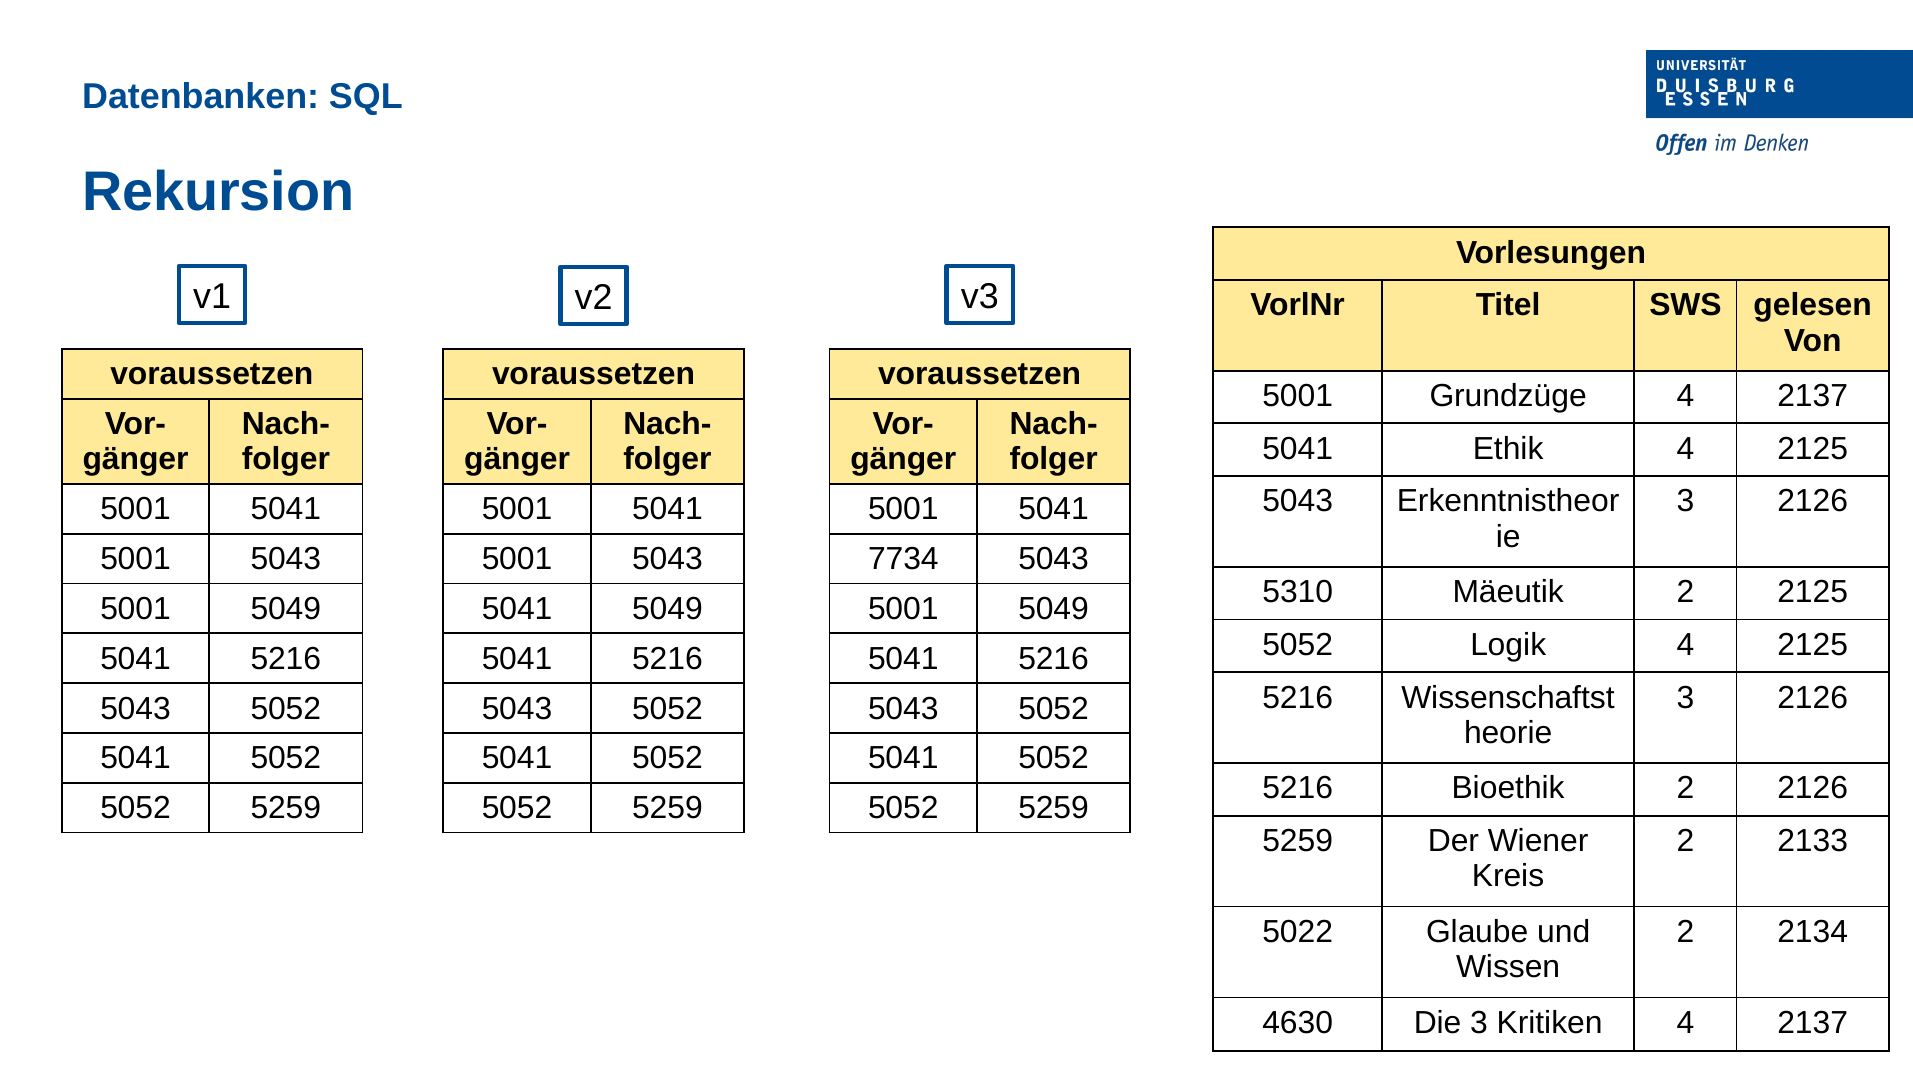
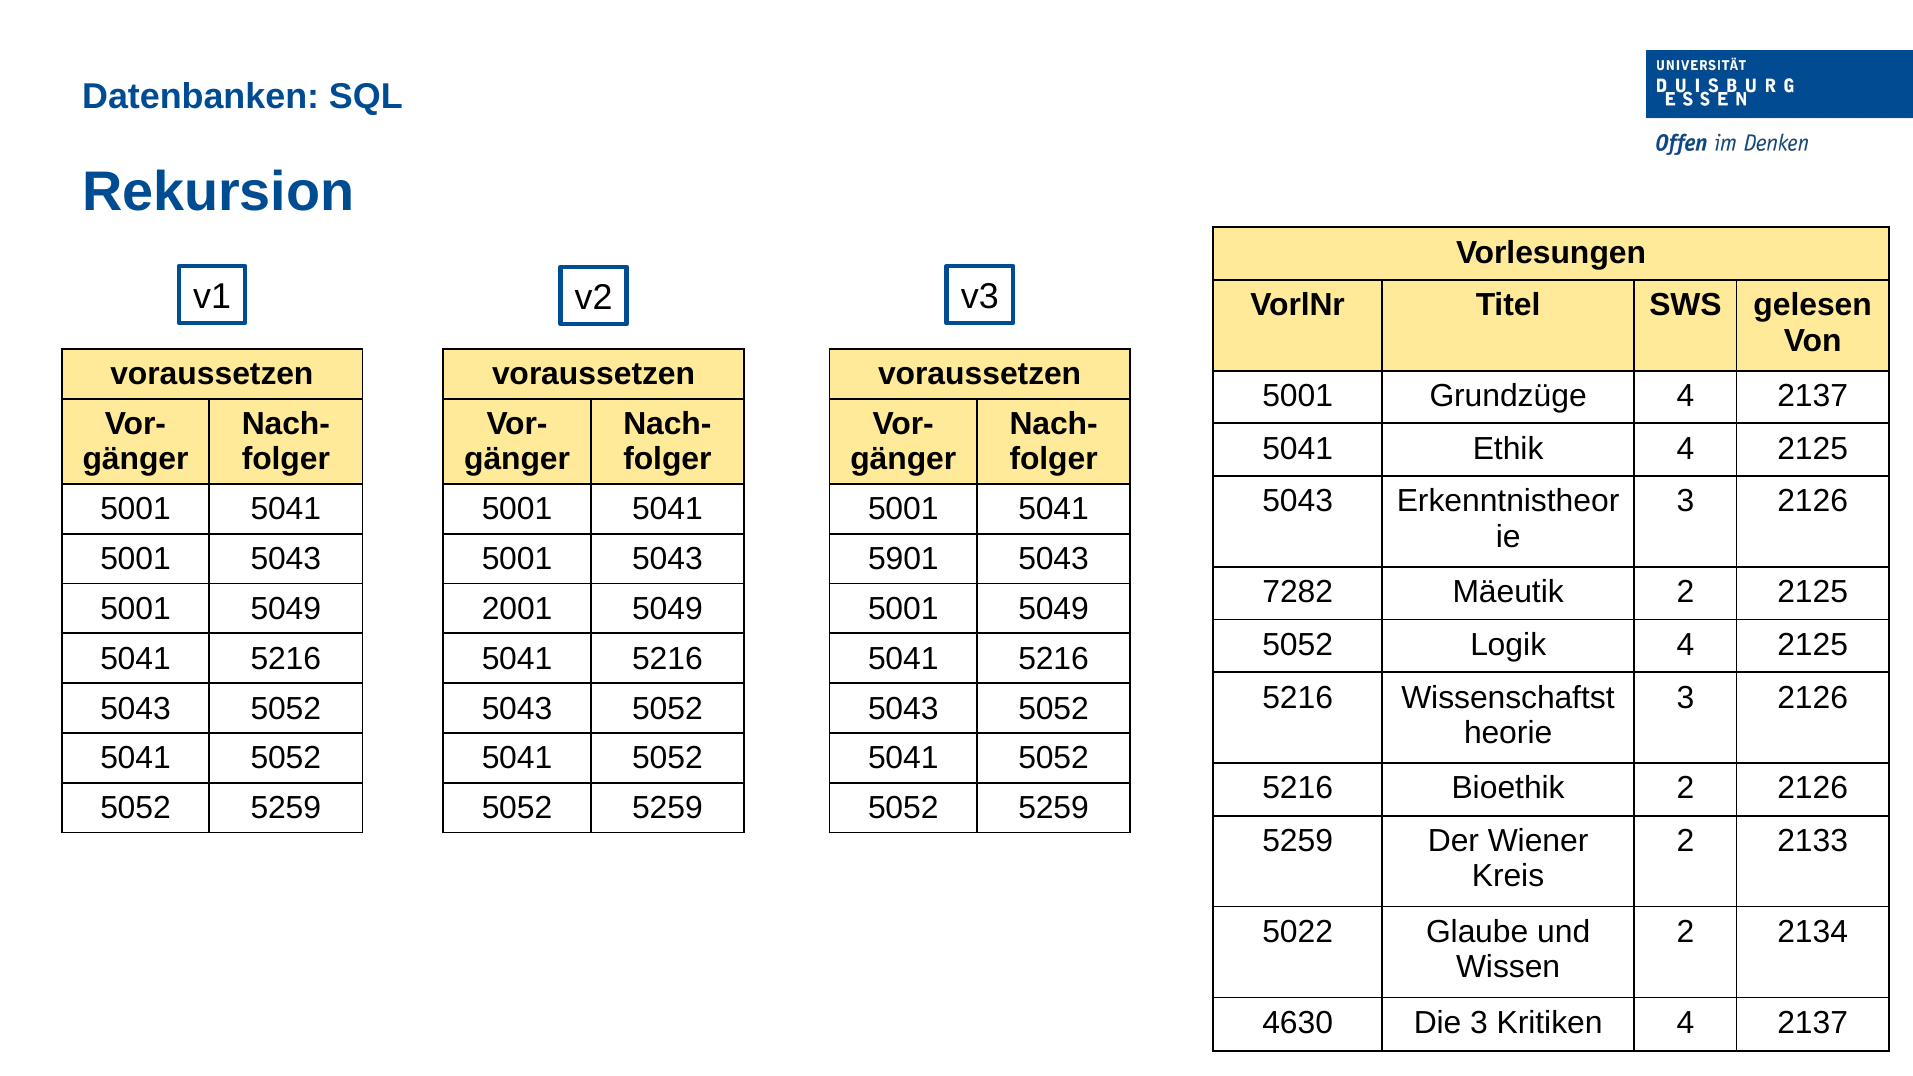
7734: 7734 -> 5901
5310: 5310 -> 7282
5041 at (517, 609): 5041 -> 2001
